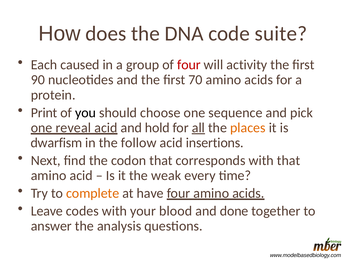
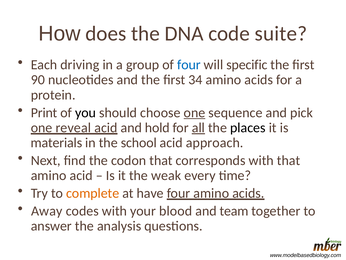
caused: caused -> driving
four at (189, 65) colour: red -> blue
activity: activity -> specific
70: 70 -> 34
one at (194, 112) underline: none -> present
places colour: orange -> black
dwarfism: dwarfism -> materials
follow: follow -> school
insertions: insertions -> approach
Leave: Leave -> Away
done: done -> team
